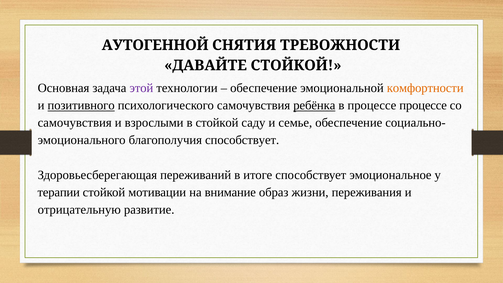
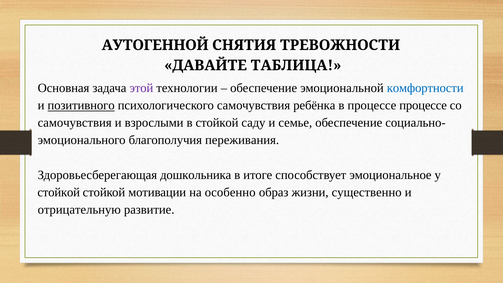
ДАВАЙТЕ СТОЙКОЙ: СТОЙКОЙ -> ТАБЛИЦА
комфортности colour: orange -> blue
ребёнка underline: present -> none
благополучия способствует: способствует -> переживания
переживаний: переживаний -> дошкольника
терапии at (59, 192): терапии -> стойкой
внимание: внимание -> особенно
переживания: переживания -> существенно
